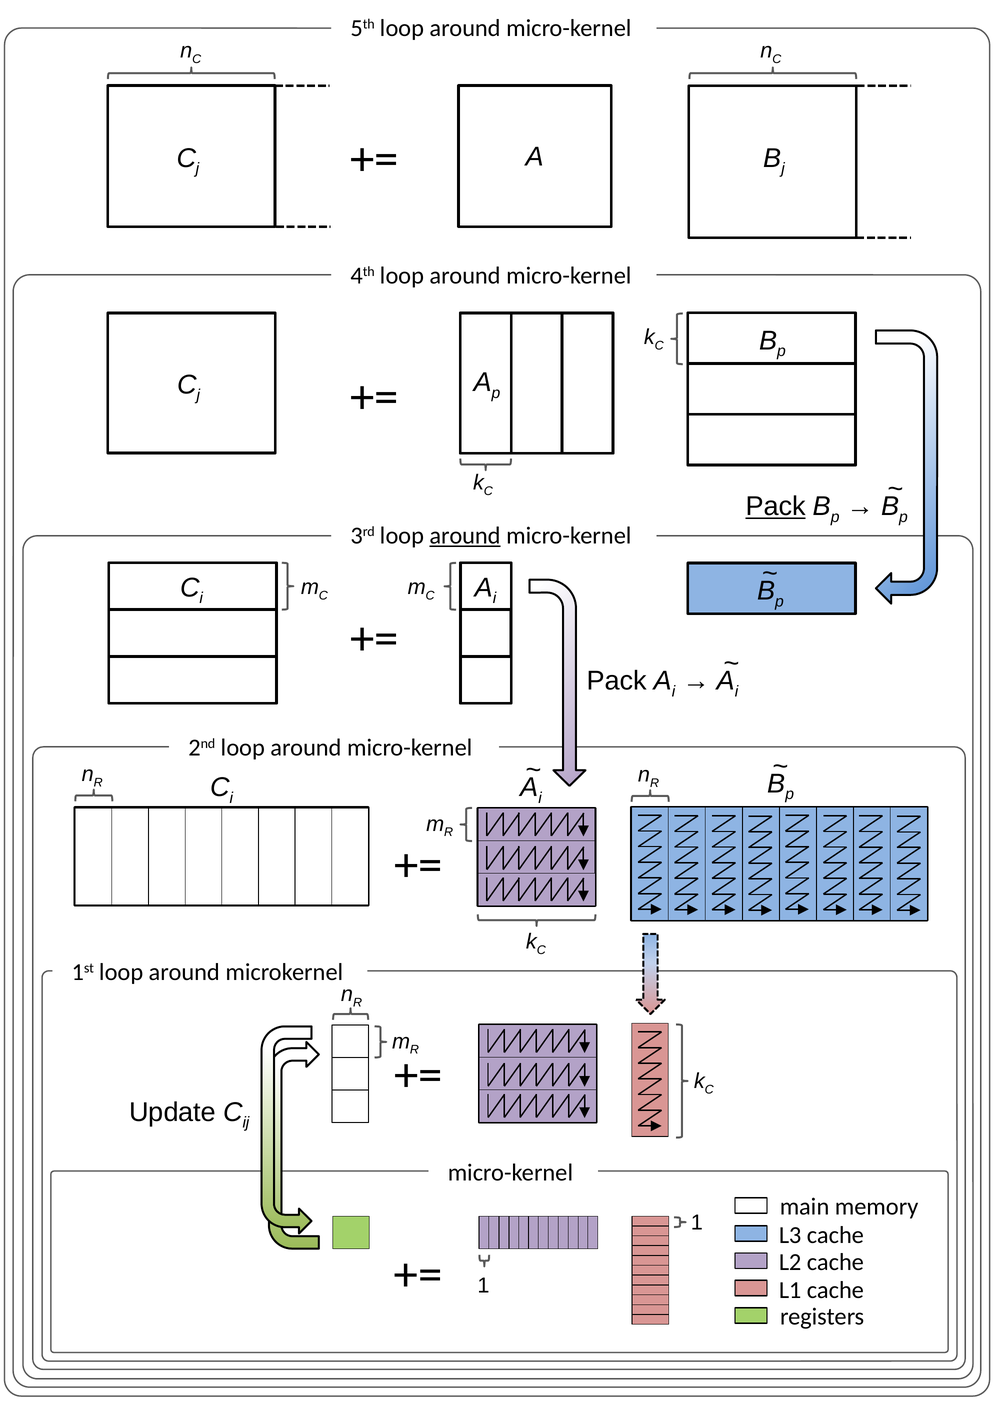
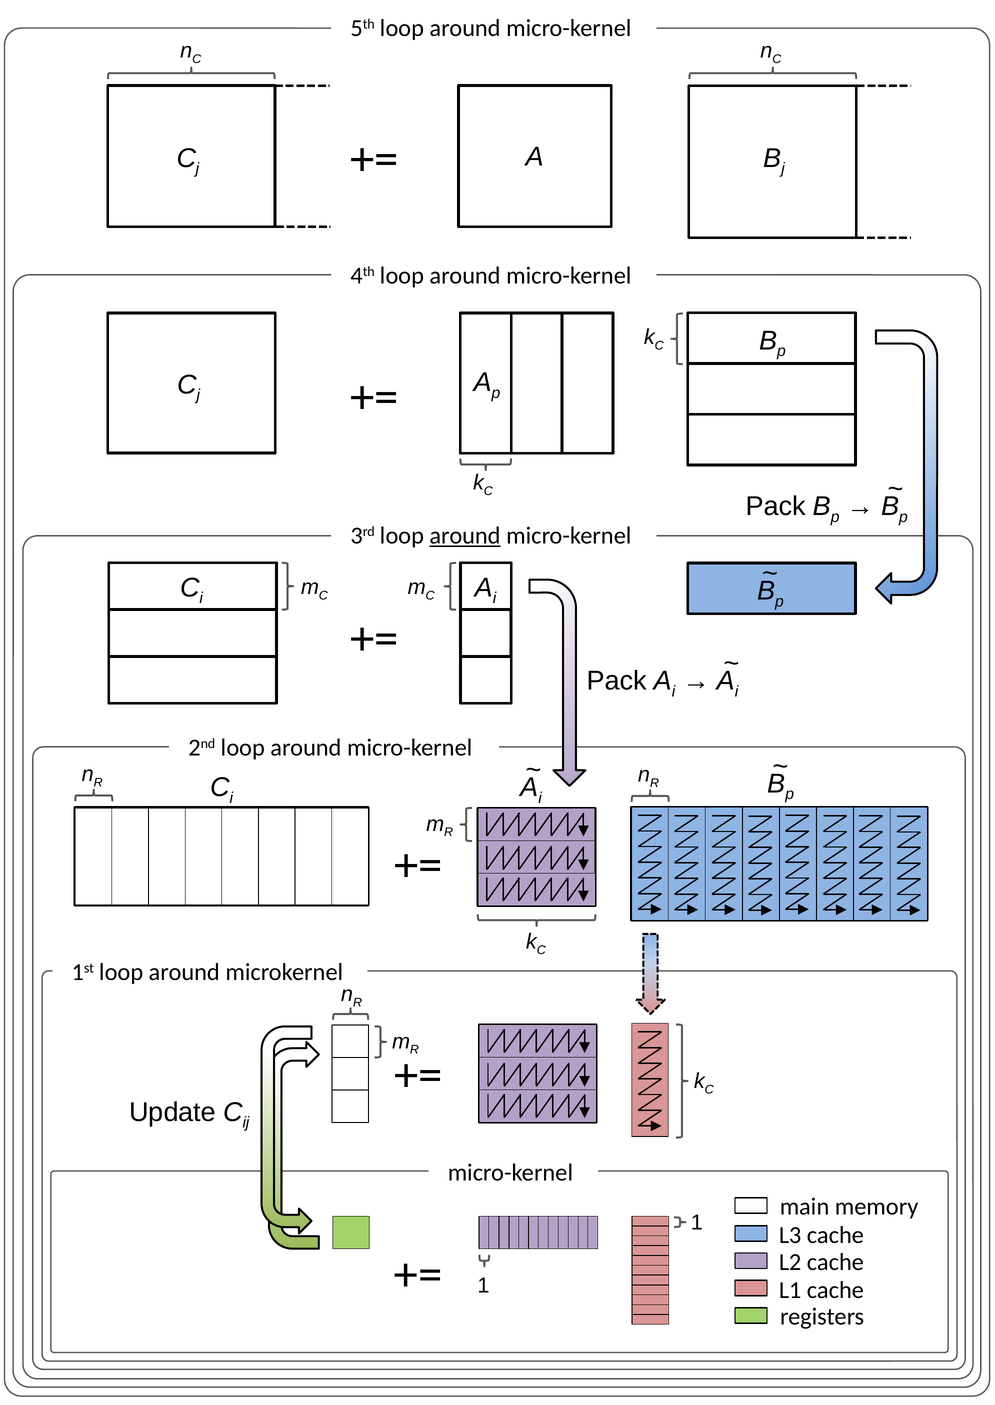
Pack at (776, 506) underline: present -> none
